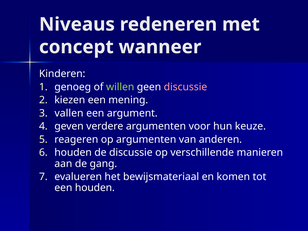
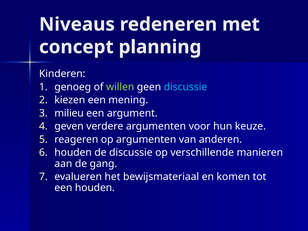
wanneer: wanneer -> planning
discussie at (185, 87) colour: pink -> light blue
vallen: vallen -> milieu
